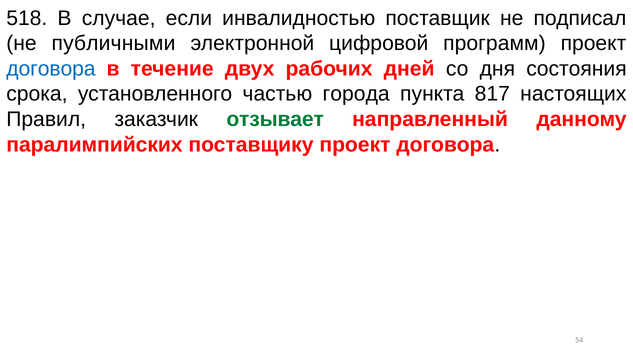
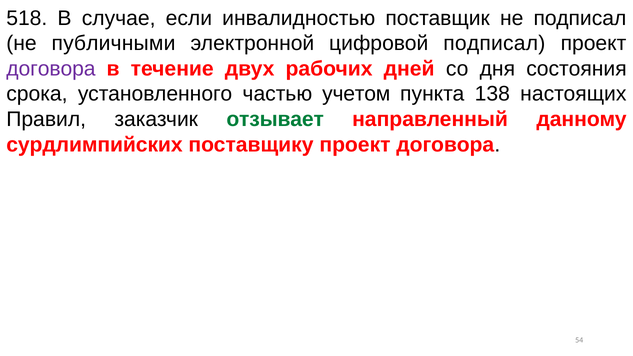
цифровой программ: программ -> подписал
договора at (51, 69) colour: blue -> purple
города: города -> учетом
817: 817 -> 138
паралимпийских: паралимпийских -> сурдлимпийских
